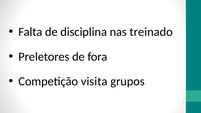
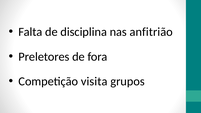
treinado: treinado -> anfitrião
